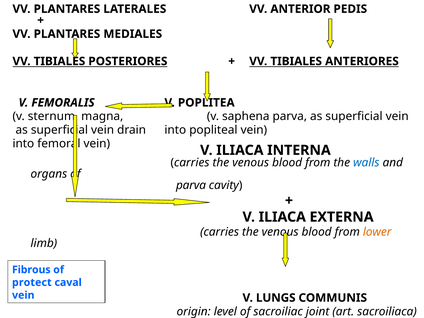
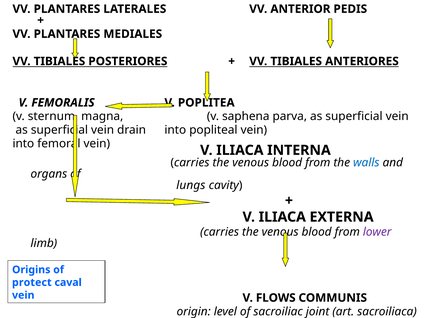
parva at (191, 185): parva -> lungs
lower colour: orange -> purple
Fibrous: Fibrous -> Origins
LUNGS: LUNGS -> FLOWS
